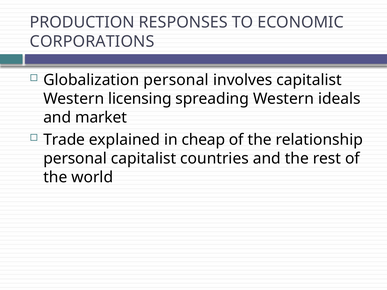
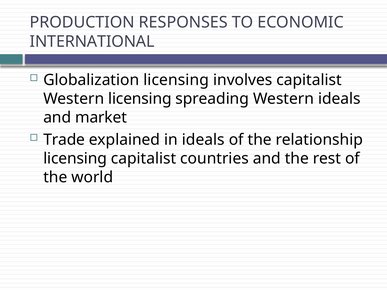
CORPORATIONS: CORPORATIONS -> INTERNATIONAL
Globalization personal: personal -> licensing
in cheap: cheap -> ideals
personal at (75, 159): personal -> licensing
